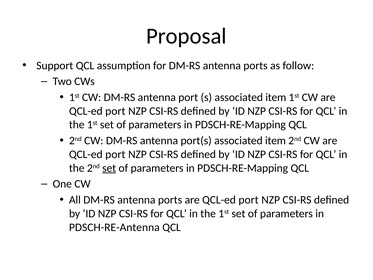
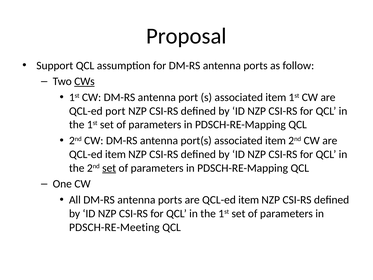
CWs underline: none -> present
port at (115, 154): port -> item
ports are QCL-ed port: port -> item
PDSCH-RE-Antenna: PDSCH-RE-Antenna -> PDSCH-RE-Meeting
